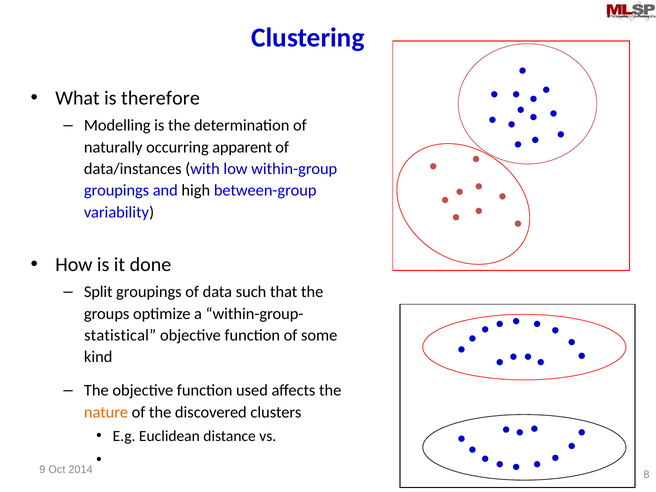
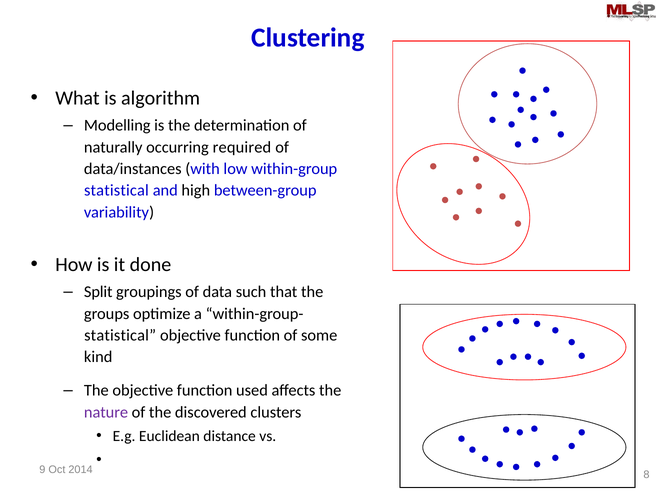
therefore: therefore -> algorithm
apparent: apparent -> required
groupings at (117, 191): groupings -> statistical
nature colour: orange -> purple
